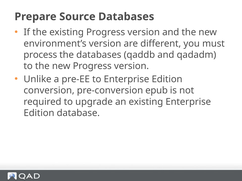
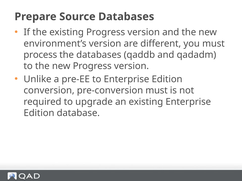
pre-conversion epub: epub -> must
